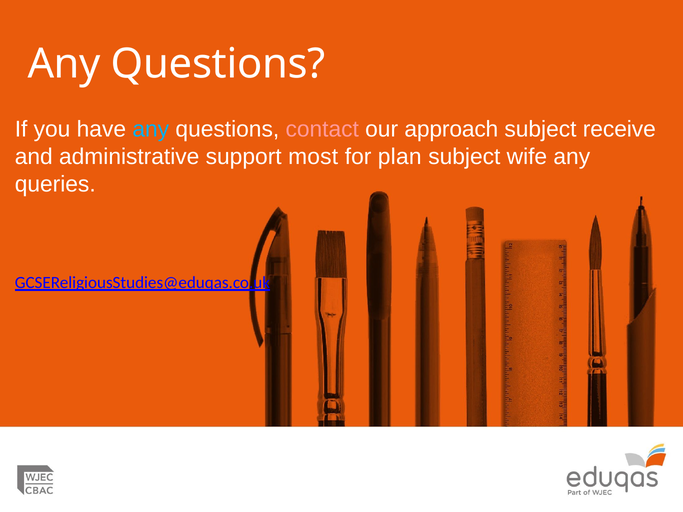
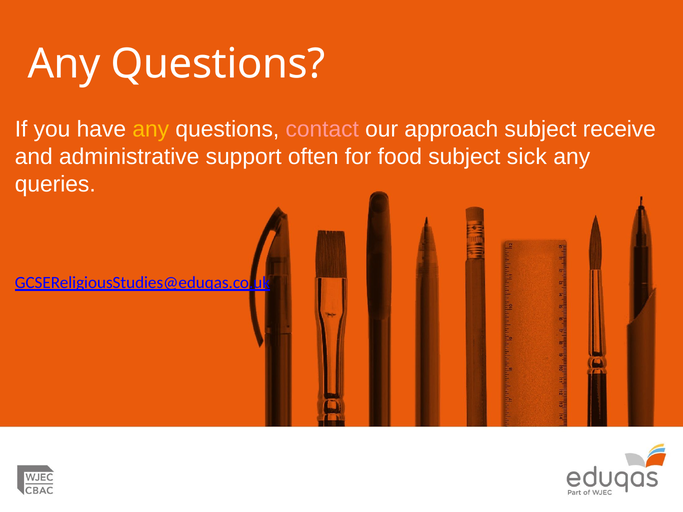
any at (151, 130) colour: light blue -> yellow
most: most -> often
plan: plan -> food
wife: wife -> sick
